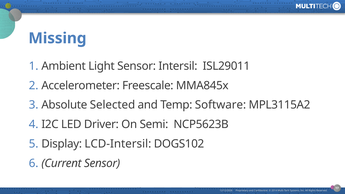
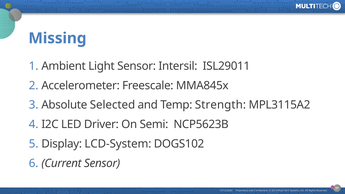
Software: Software -> Strength
LCD-Intersil: LCD-Intersil -> LCD-System
